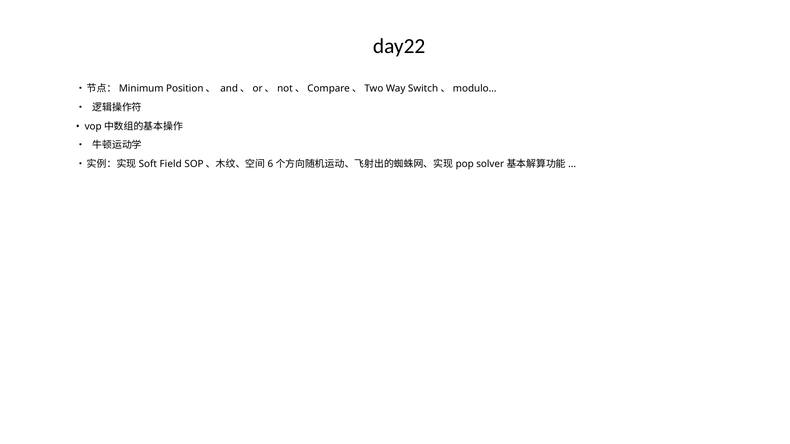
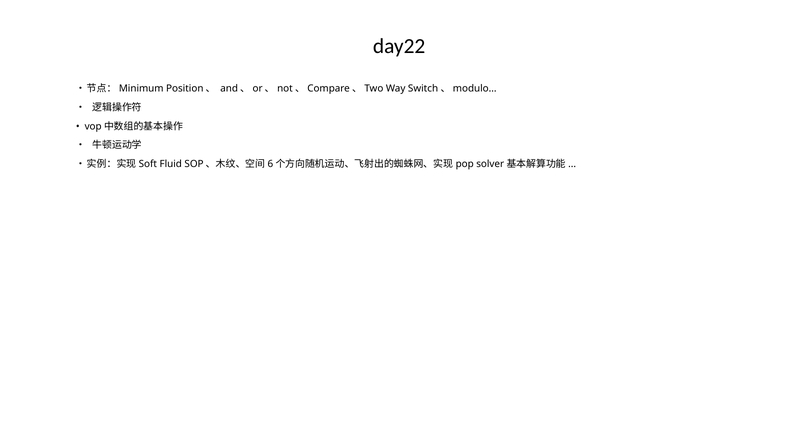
Field: Field -> Fluid
